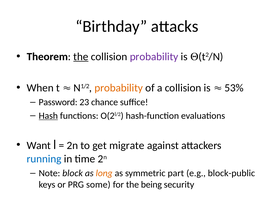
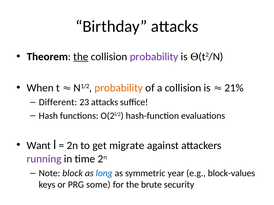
53%: 53% -> 21%
Password: Password -> Different
23 chance: chance -> attacks
Hash underline: present -> none
running colour: blue -> purple
long colour: orange -> blue
part: part -> year
block-public: block-public -> block-values
being: being -> brute
